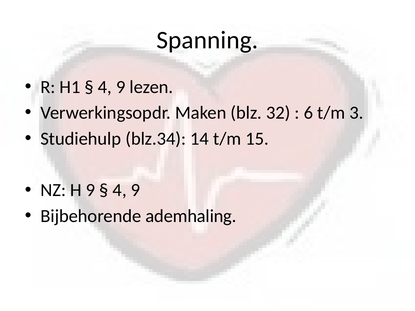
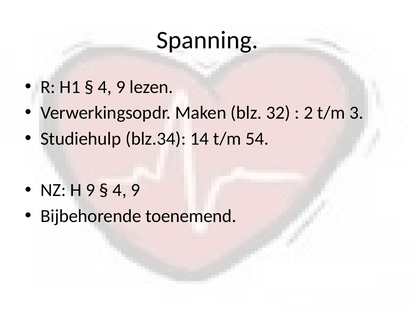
6: 6 -> 2
15: 15 -> 54
ademhaling: ademhaling -> toenemend
